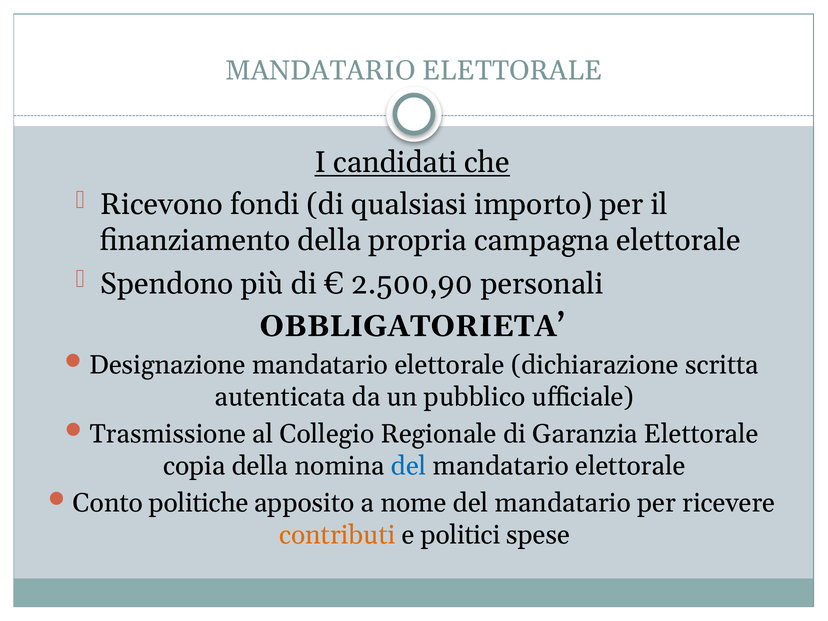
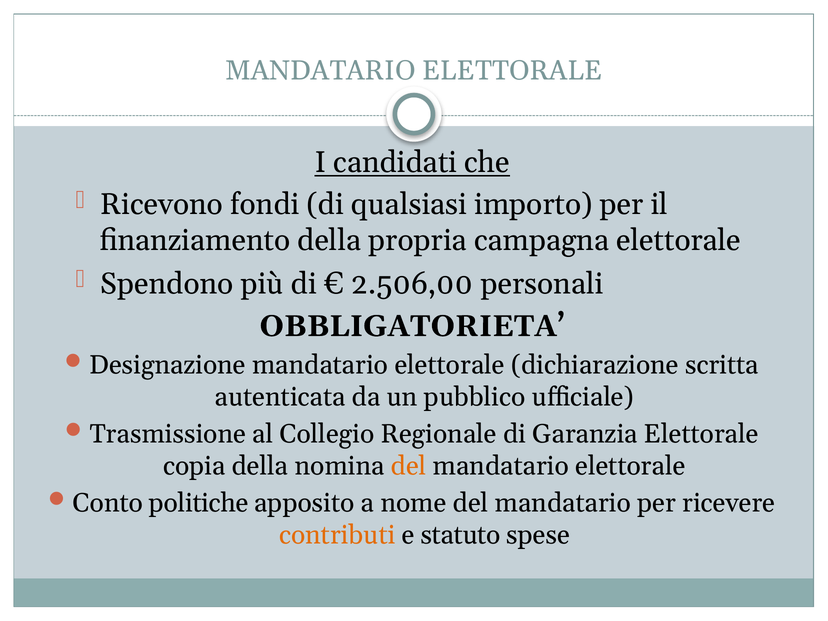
2.500,90: 2.500,90 -> 2.506,00
del at (409, 466) colour: blue -> orange
politici: politici -> statuto
